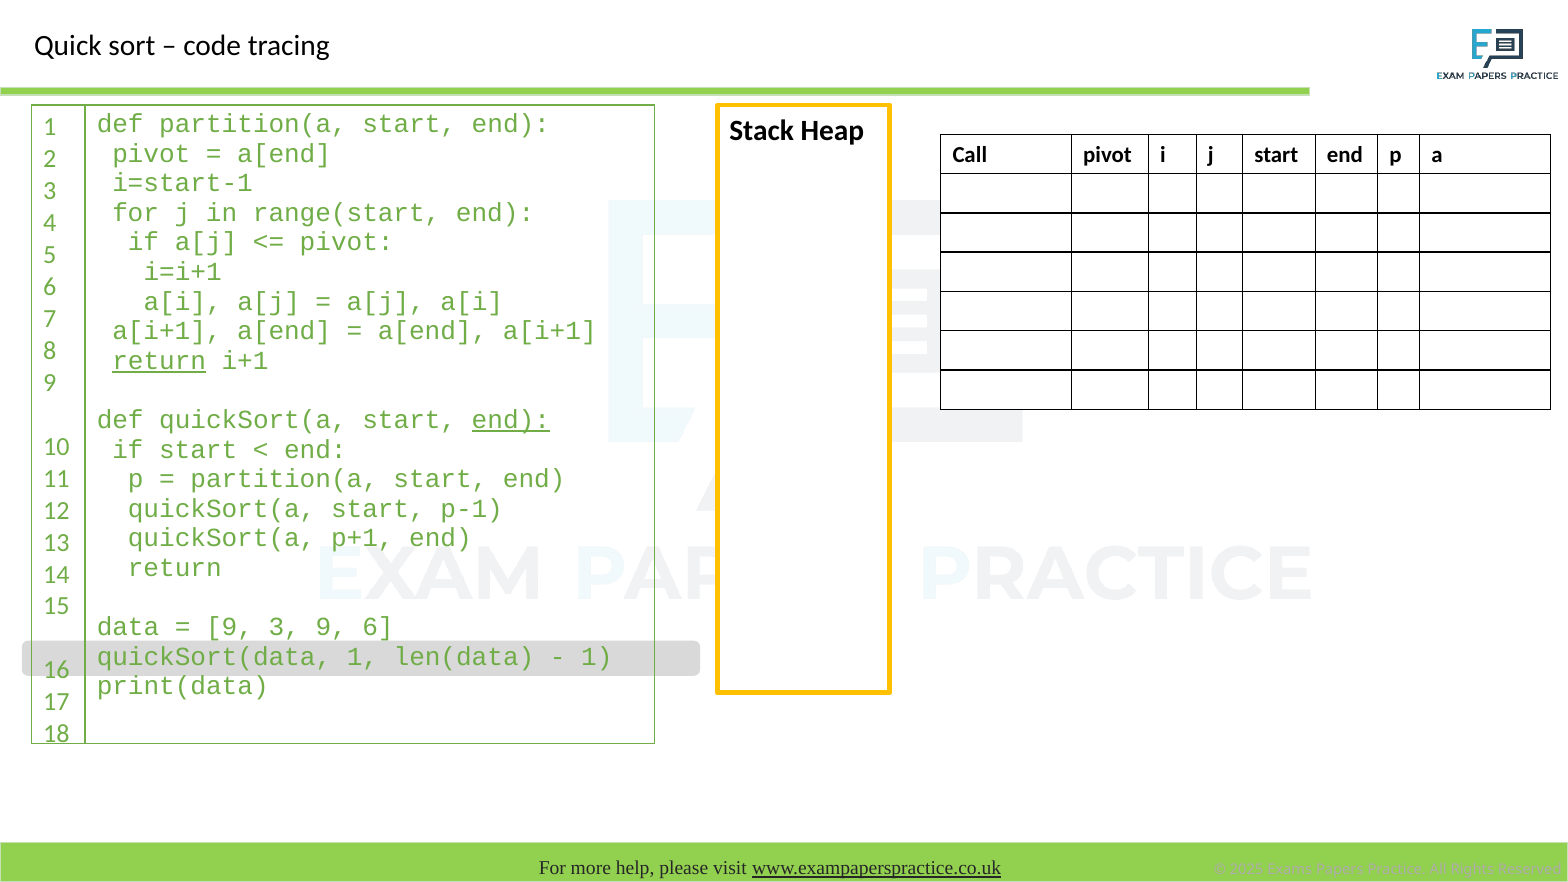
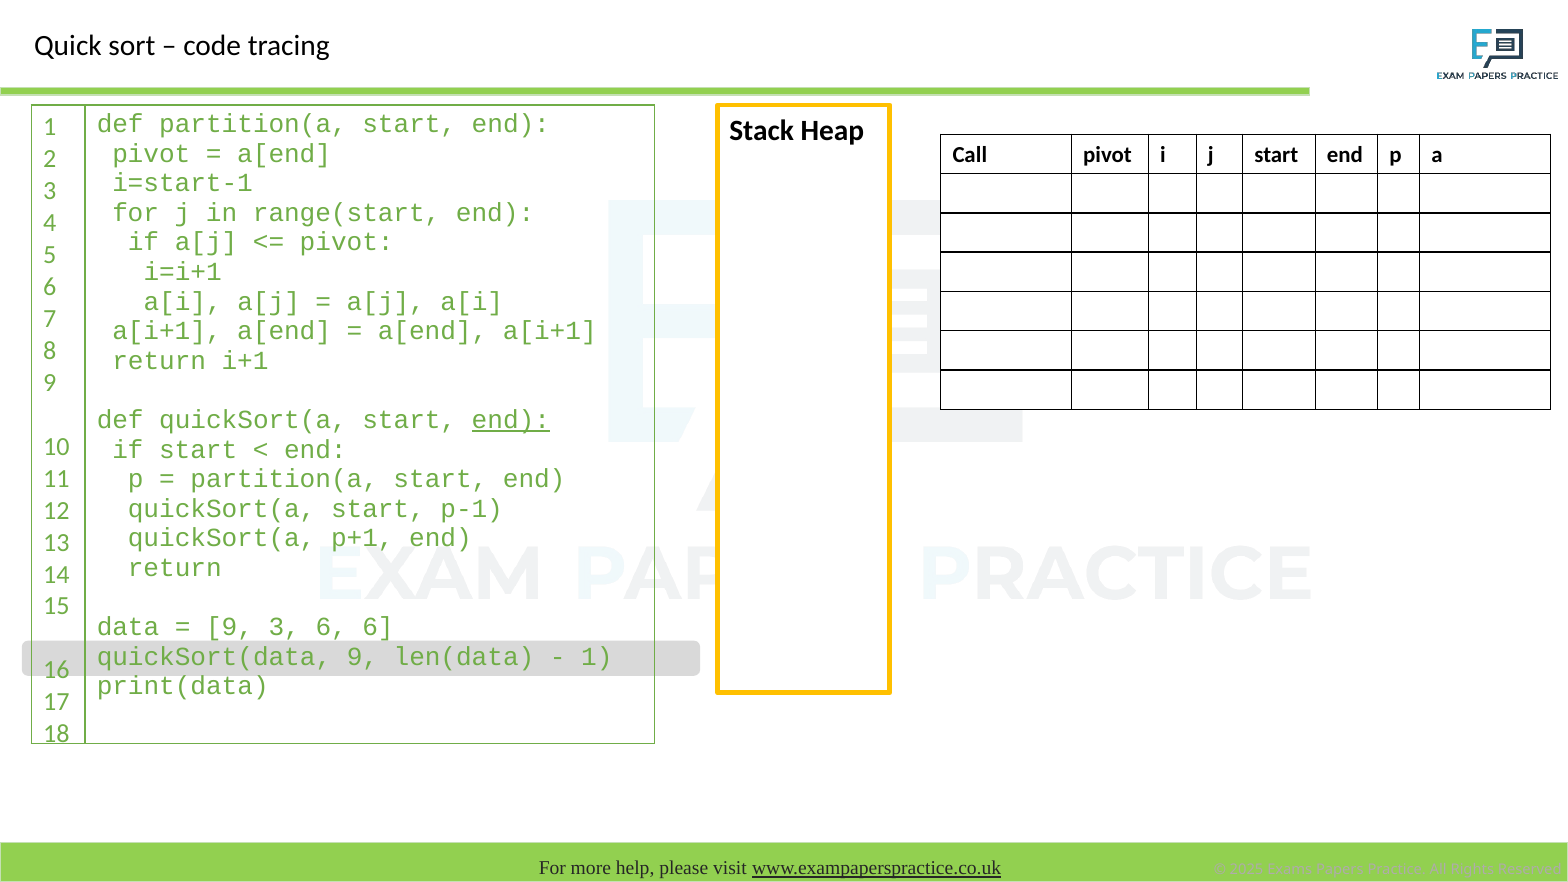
return at (159, 361) underline: present -> none
3 9: 9 -> 6
quickSort(data 1: 1 -> 9
